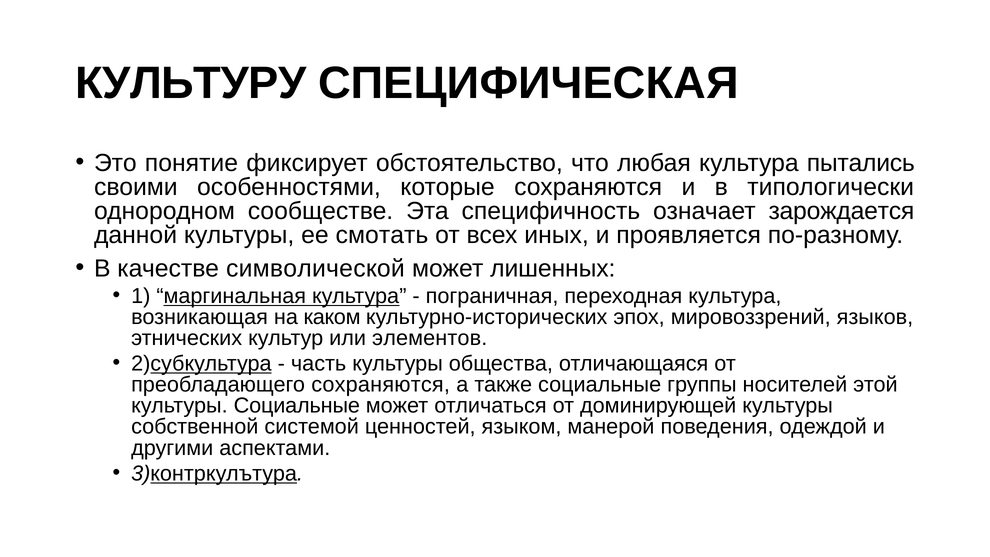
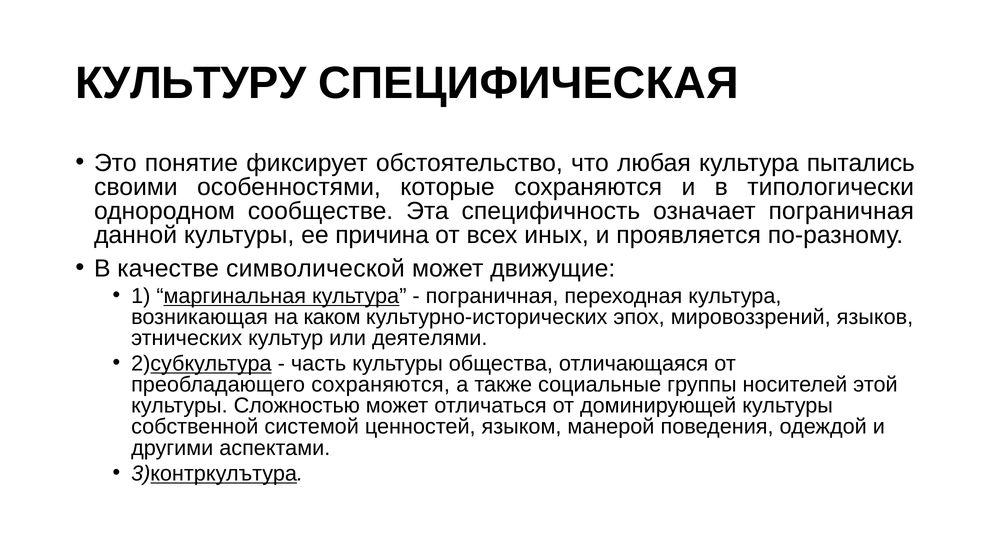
означает зарождается: зарождается -> пограничная
смотать: смотать -> причина
лишенных: лишенных -> движущие
элементов: элементов -> деятелями
культуры Социальные: Социальные -> Сложностью
